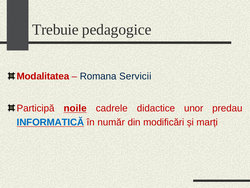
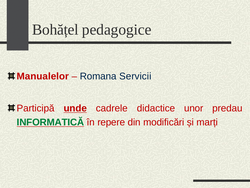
Trebuie: Trebuie -> Bohățel
Modalitatea: Modalitatea -> Manualelor
noile: noile -> unde
INFORMATICĂ colour: blue -> green
număr: număr -> repere
